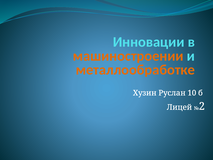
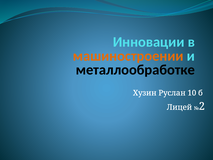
металлообработке colour: orange -> black
